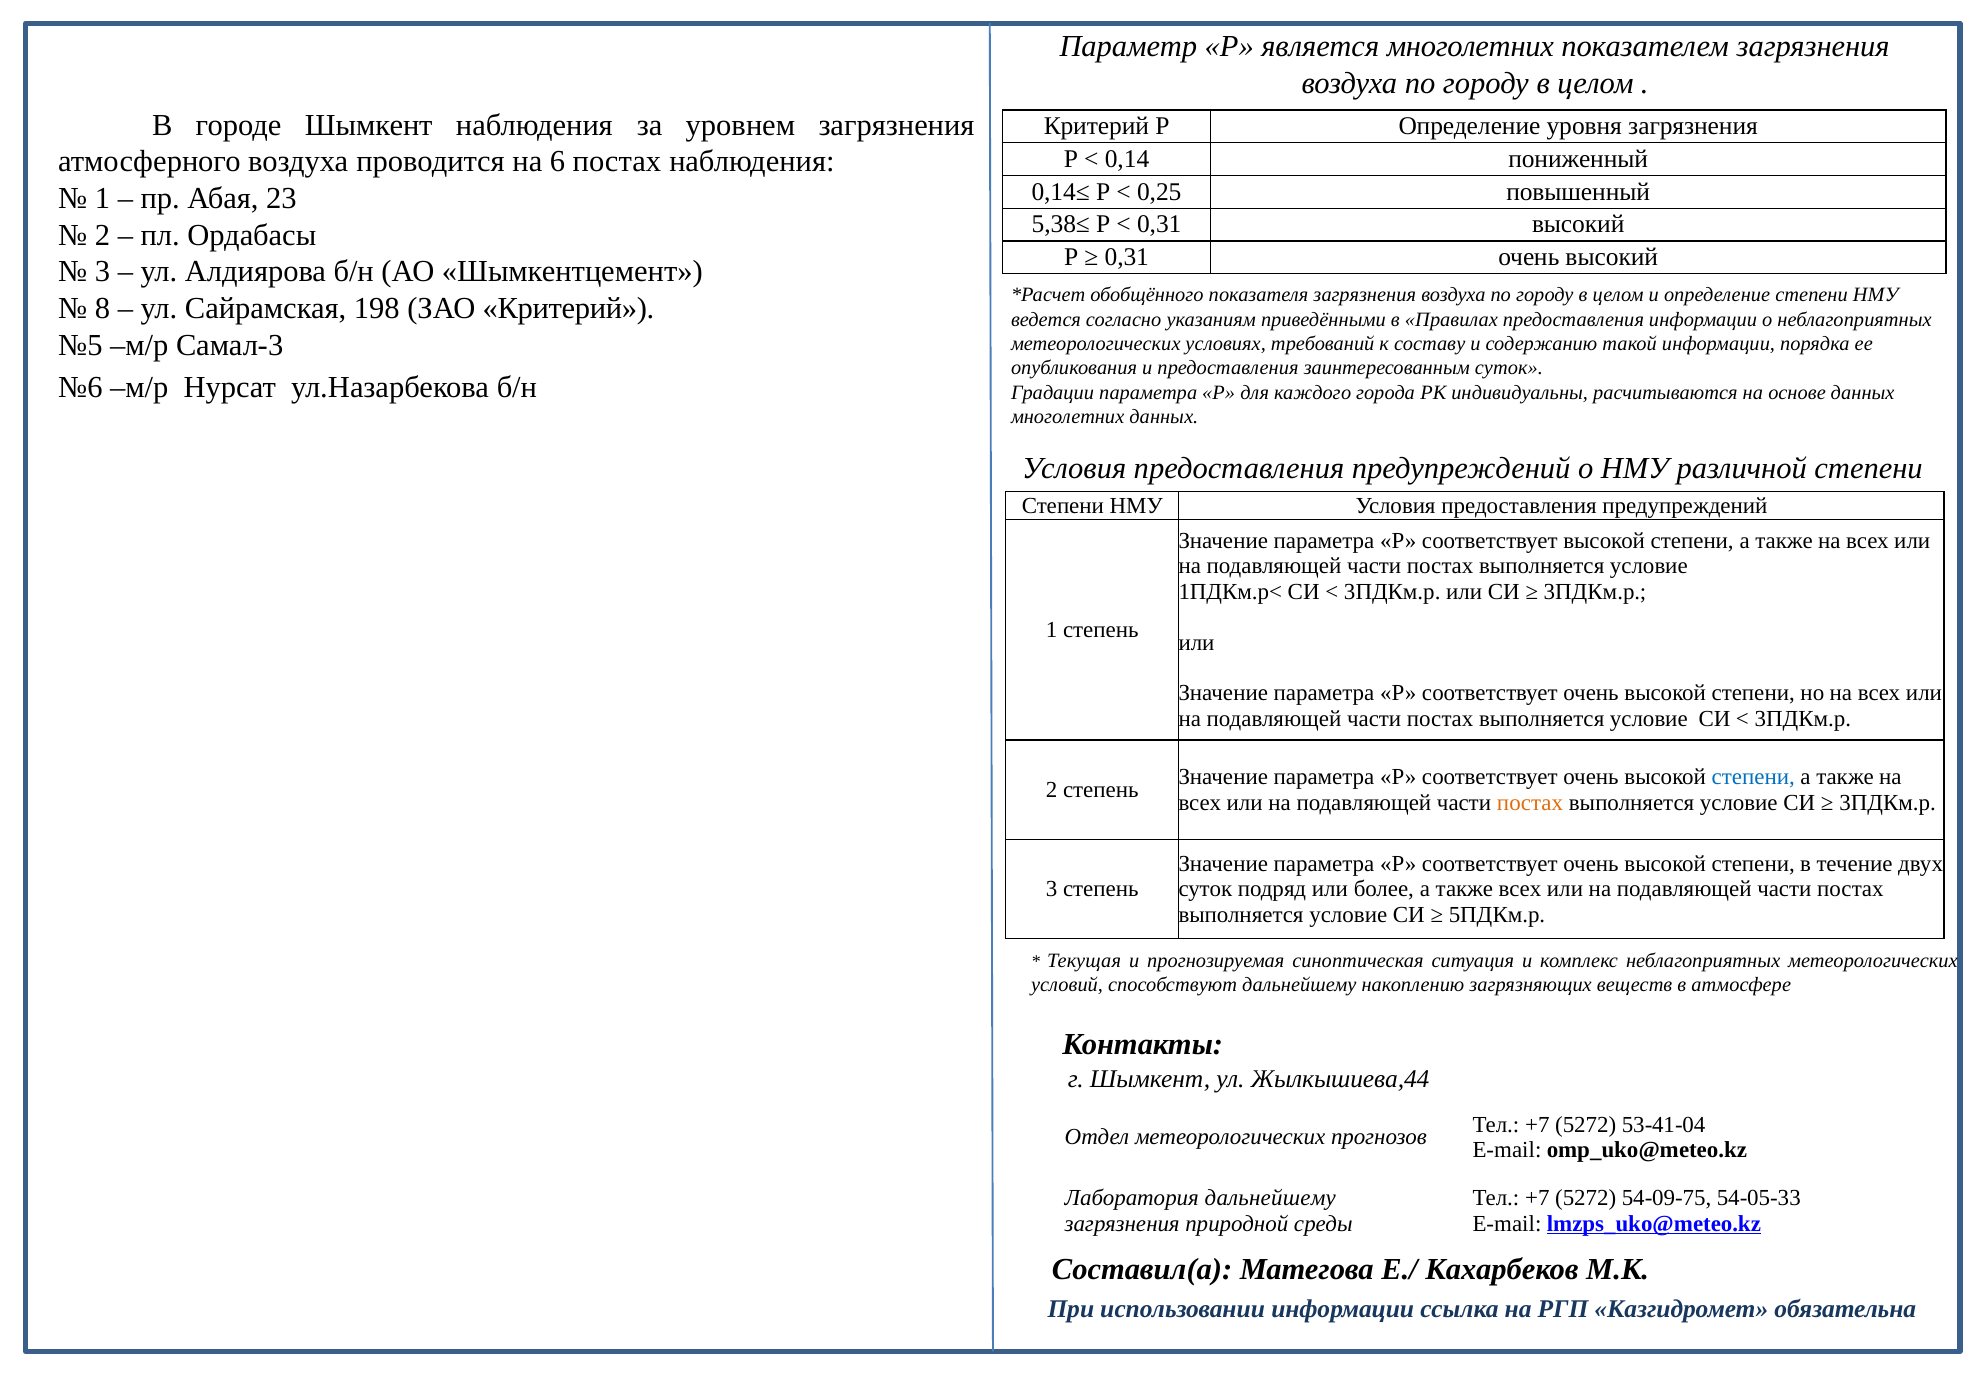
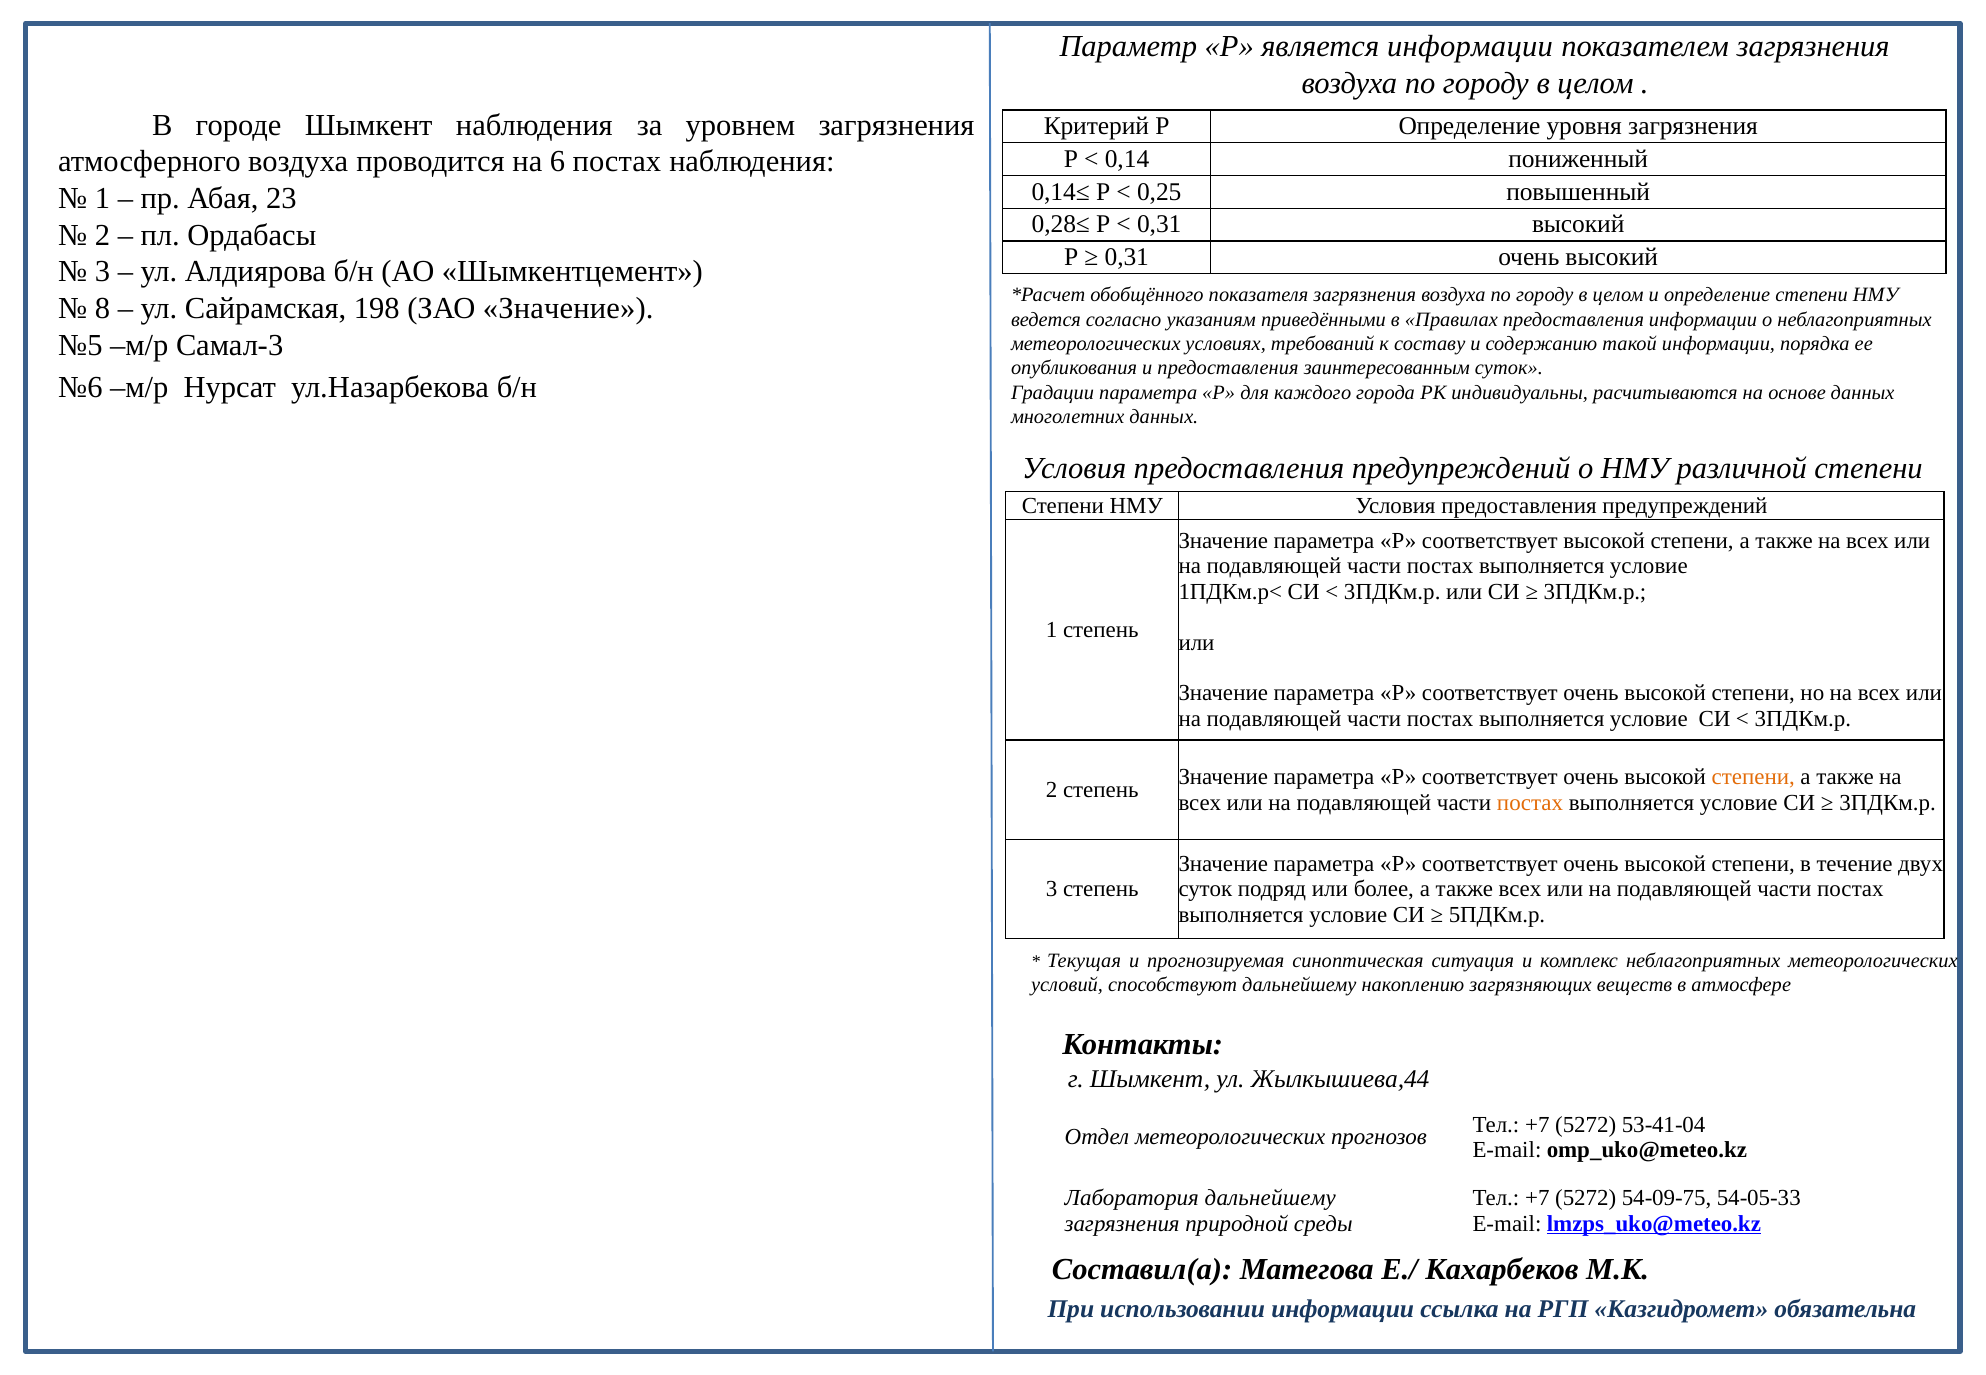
является многолетних: многолетних -> информации
5,38≤: 5,38≤ -> 0,28≤
ЗАО Критерий: Критерий -> Значение
степени at (1753, 777) colour: blue -> orange
